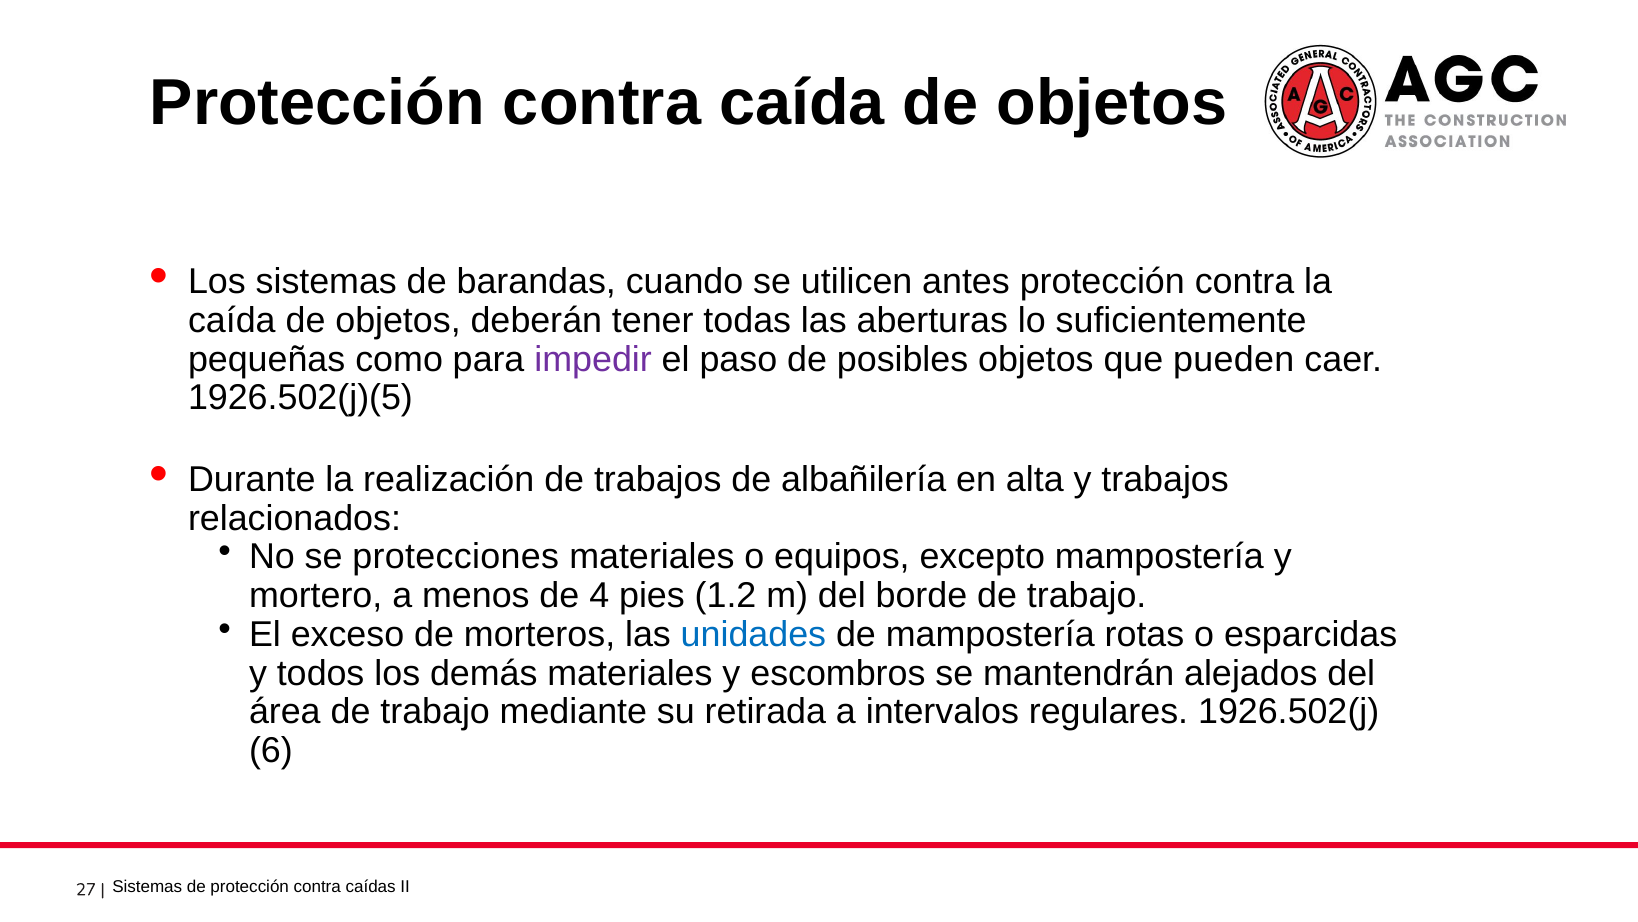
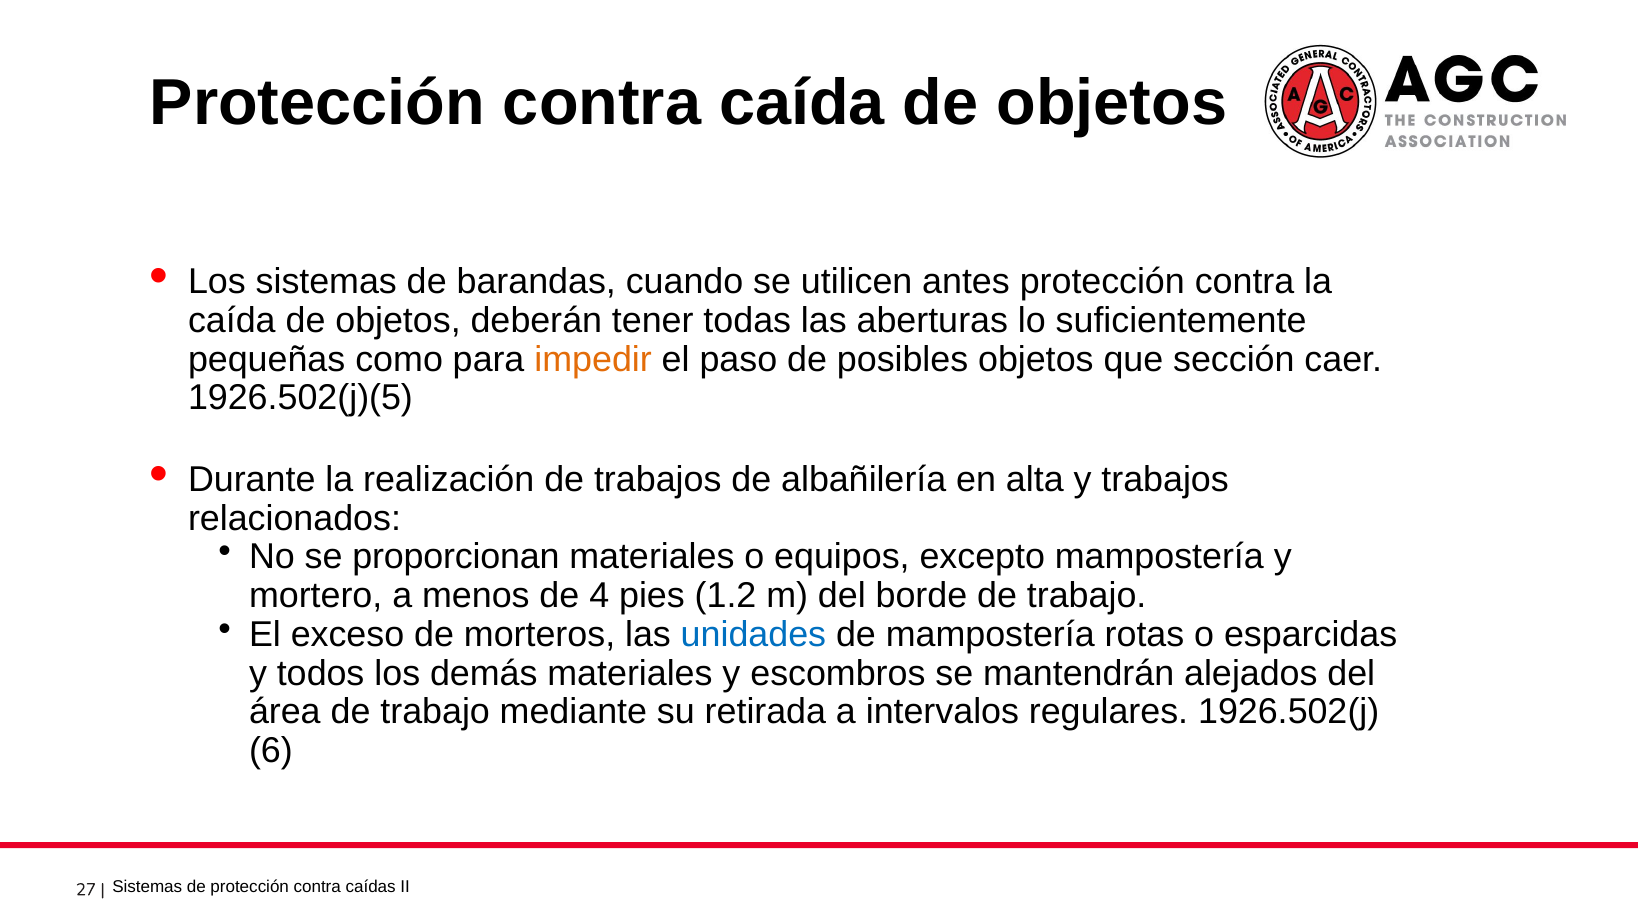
impedir colour: purple -> orange
pueden: pueden -> sección
protecciones: protecciones -> proporcionan
